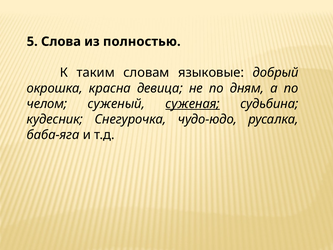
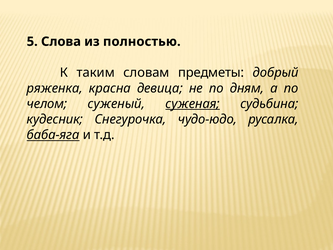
языковые: языковые -> предметы
окрошка: окрошка -> ряженка
баба-яга underline: none -> present
